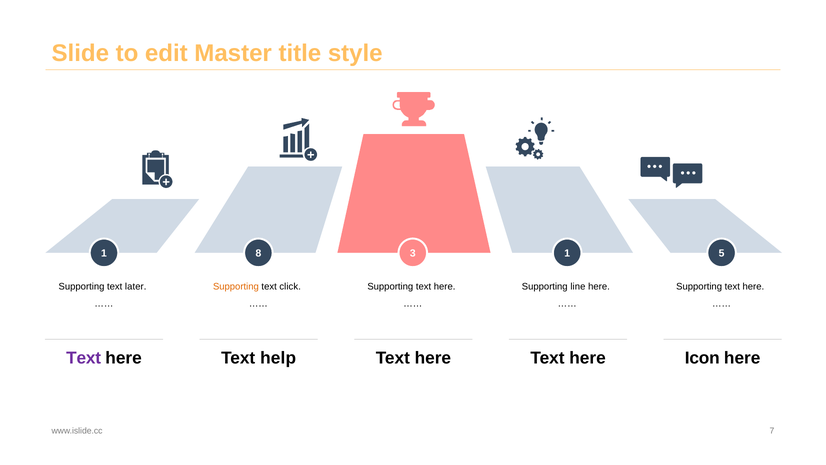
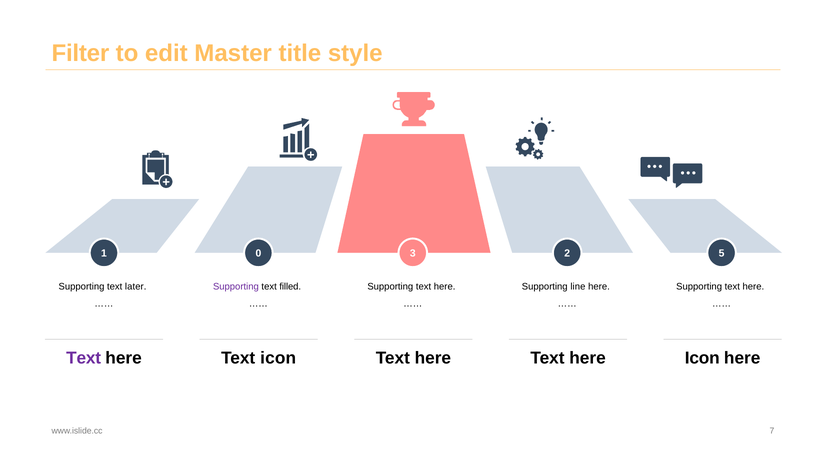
Slide: Slide -> Filter
8: 8 -> 0
3 1: 1 -> 2
Supporting at (236, 286) colour: orange -> purple
click: click -> filled
Text help: help -> icon
